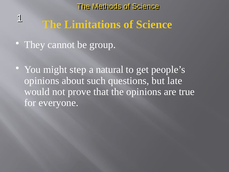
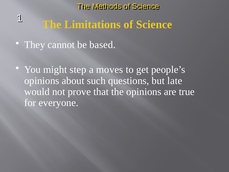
group: group -> based
natural: natural -> moves
